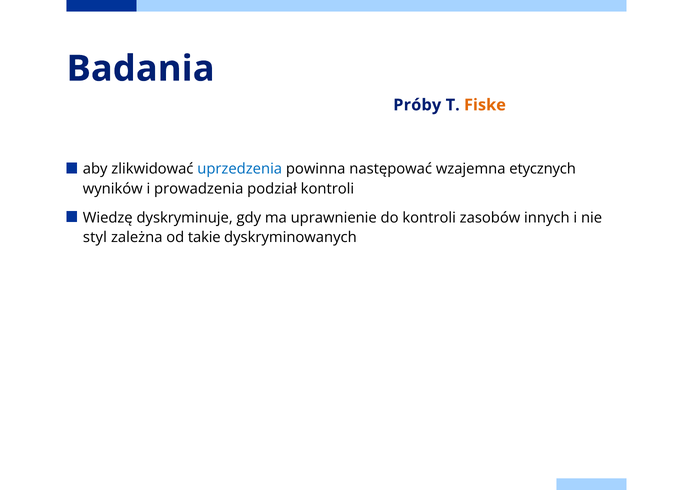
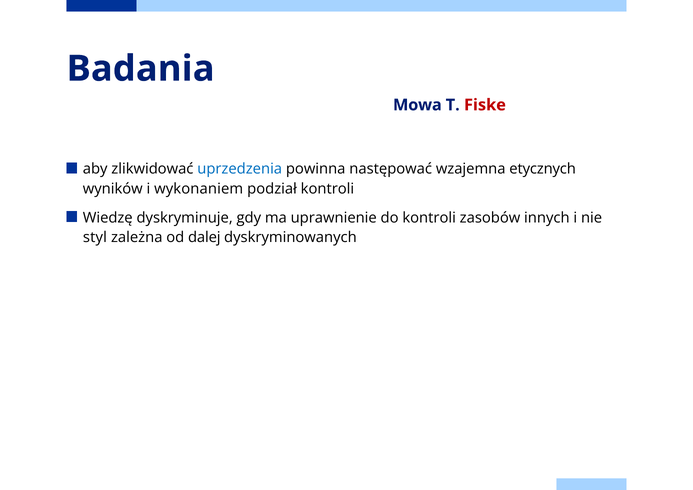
Próby: Próby -> Mowa
Fiske colour: orange -> red
prowadzenia: prowadzenia -> wykonaniem
takie: takie -> dalej
